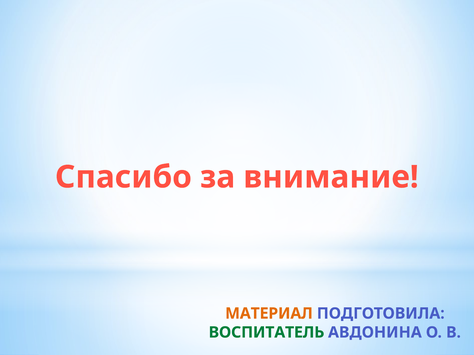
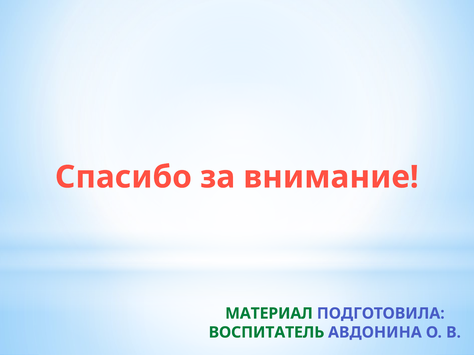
МАТЕРИАЛ colour: orange -> green
